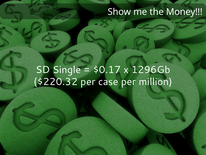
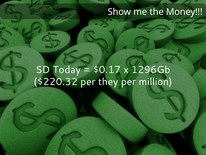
Single: Single -> Today
case: case -> they
